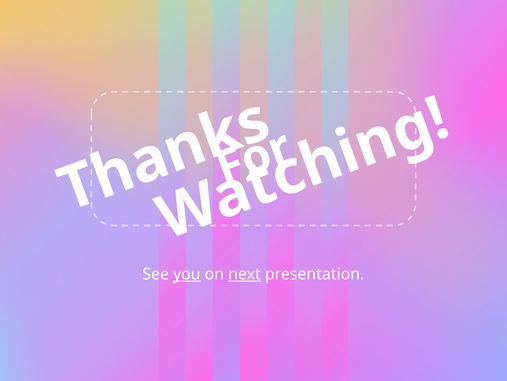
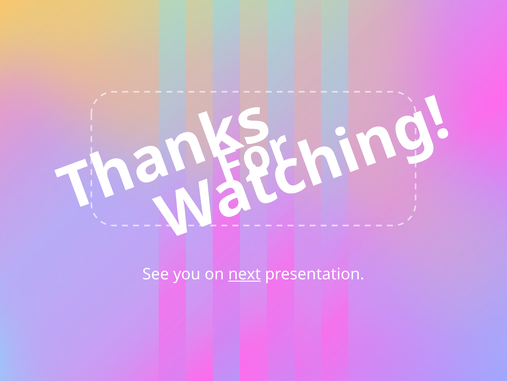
you underline: present -> none
